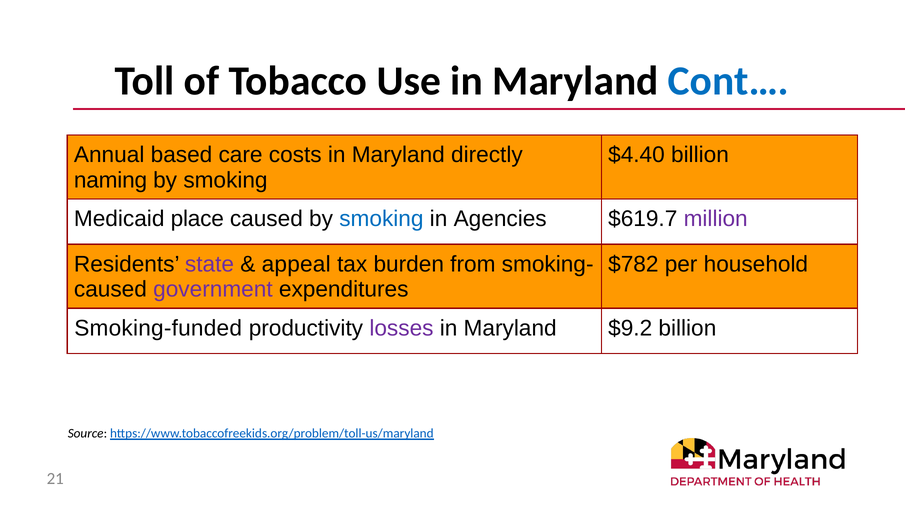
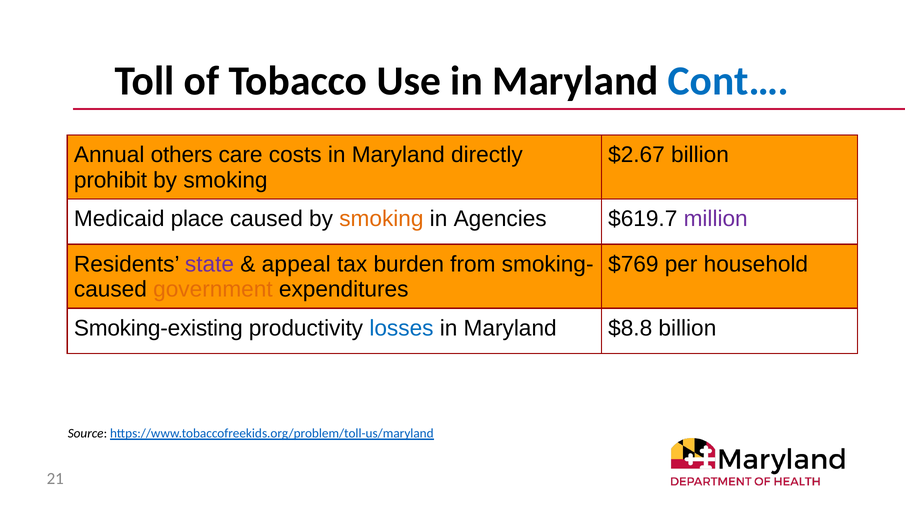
based: based -> others
$4.40: $4.40 -> $2.67
naming: naming -> prohibit
smoking at (381, 219) colour: blue -> orange
$782: $782 -> $769
government colour: purple -> orange
Smoking-funded: Smoking-funded -> Smoking-existing
losses colour: purple -> blue
$9.2: $9.2 -> $8.8
